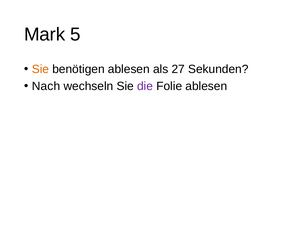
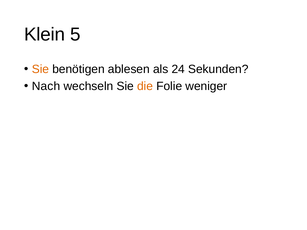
Mark: Mark -> Klein
27: 27 -> 24
die colour: purple -> orange
Folie ablesen: ablesen -> weniger
